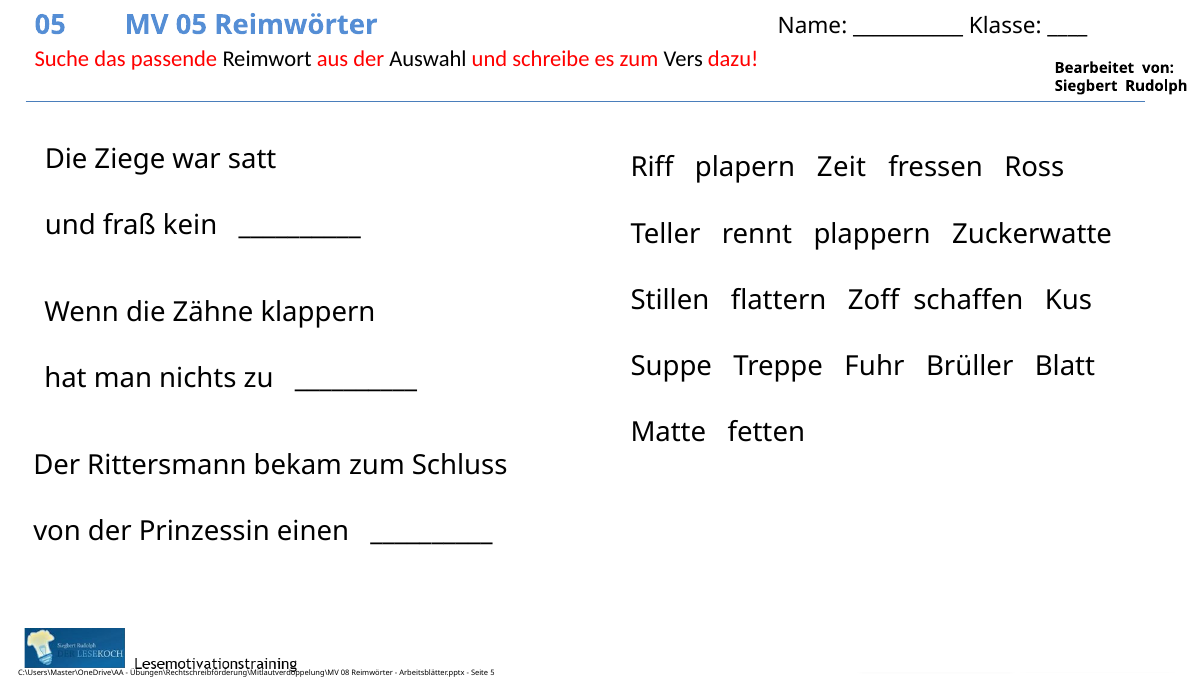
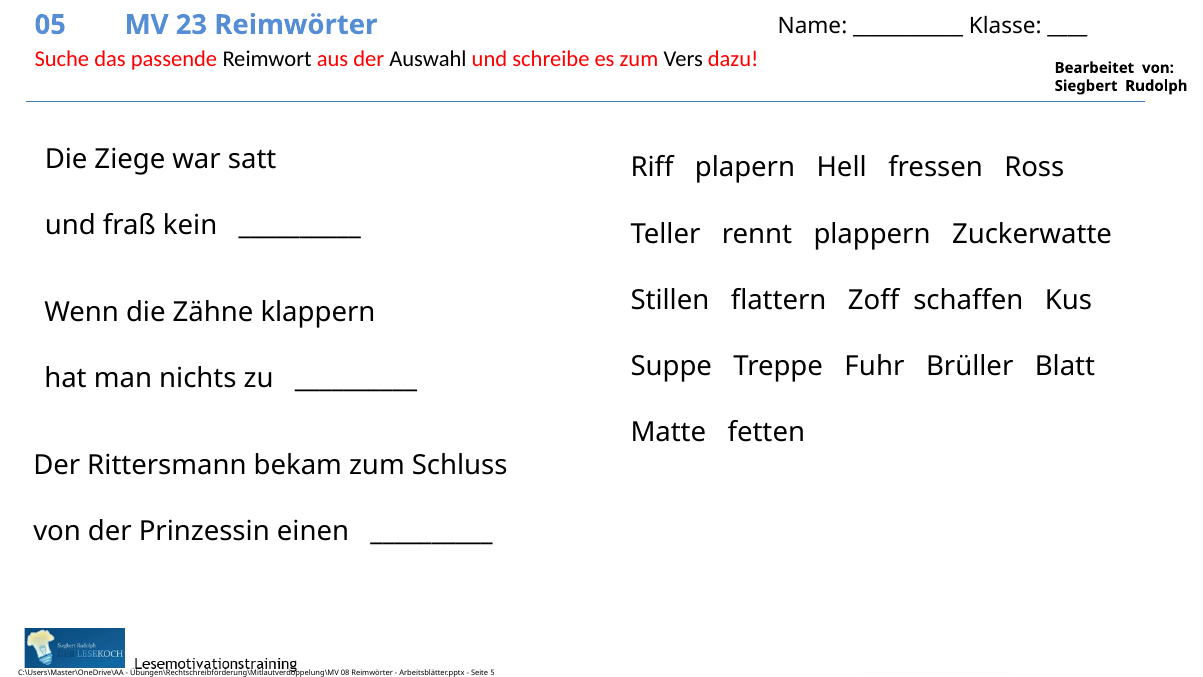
MV 05: 05 -> 23
Zeit: Zeit -> Hell
